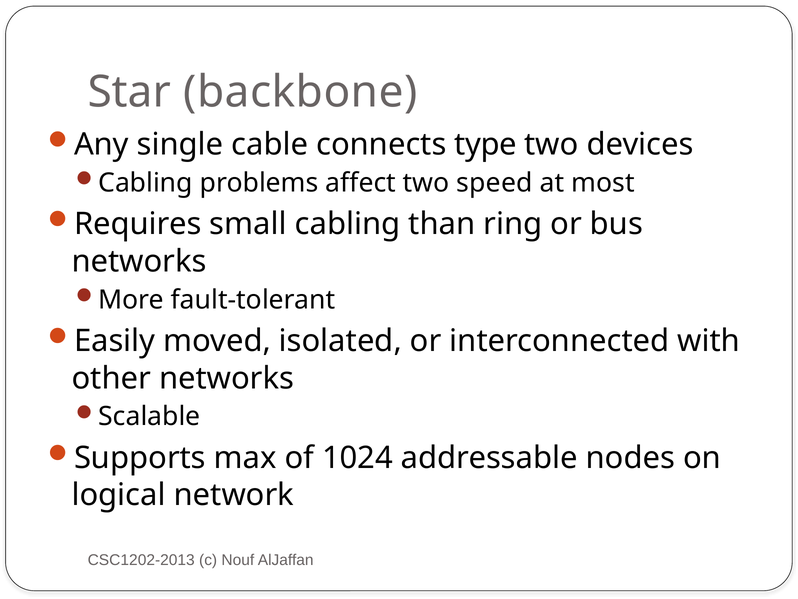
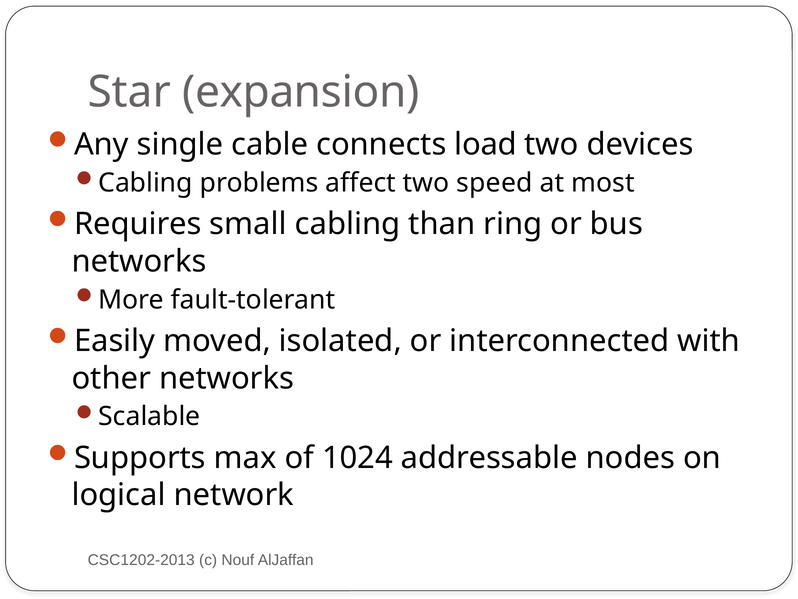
backbone: backbone -> expansion
type: type -> load
